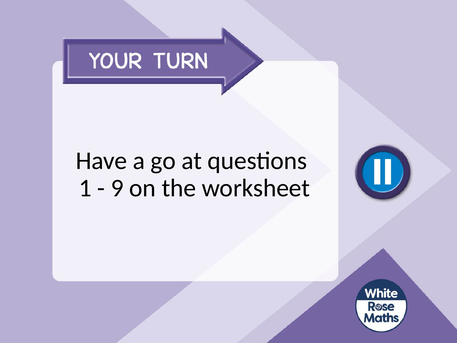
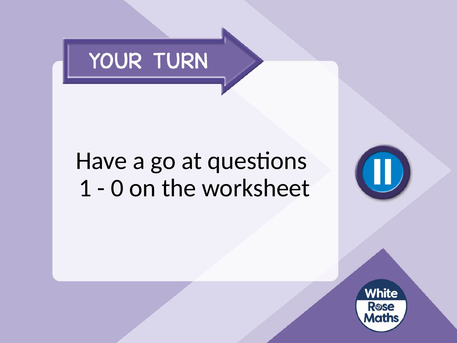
9: 9 -> 0
